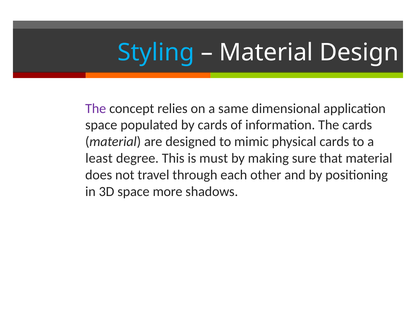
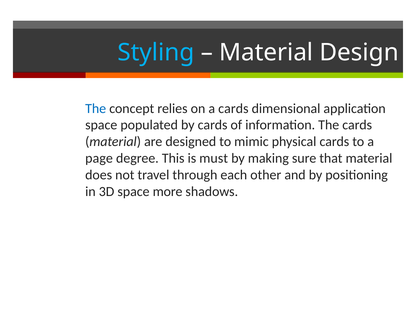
The at (96, 108) colour: purple -> blue
a same: same -> cards
least: least -> page
